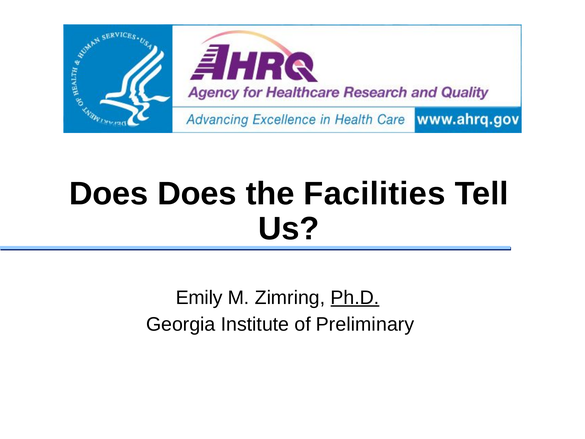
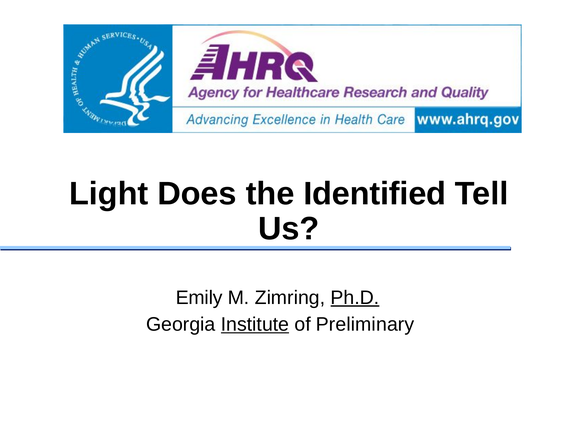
Does at (109, 194): Does -> Light
Facilities: Facilities -> Identified
Institute underline: none -> present
